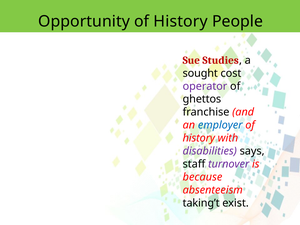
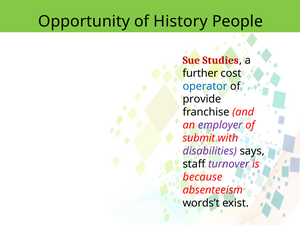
sought: sought -> further
operator colour: purple -> blue
ghettos: ghettos -> provide
employer colour: blue -> purple
history at (199, 138): history -> submit
taking’t: taking’t -> words’t
